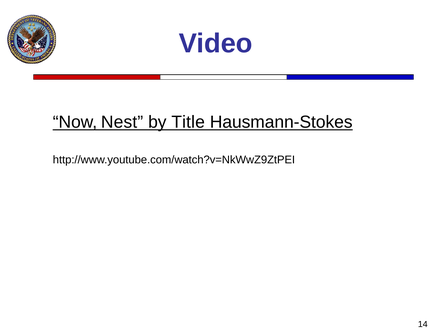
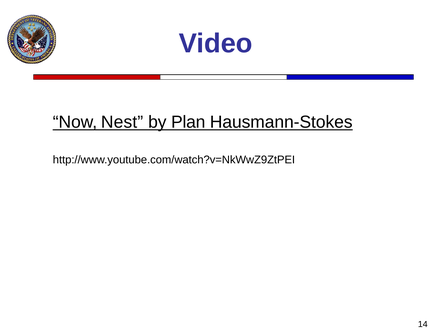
Title: Title -> Plan
